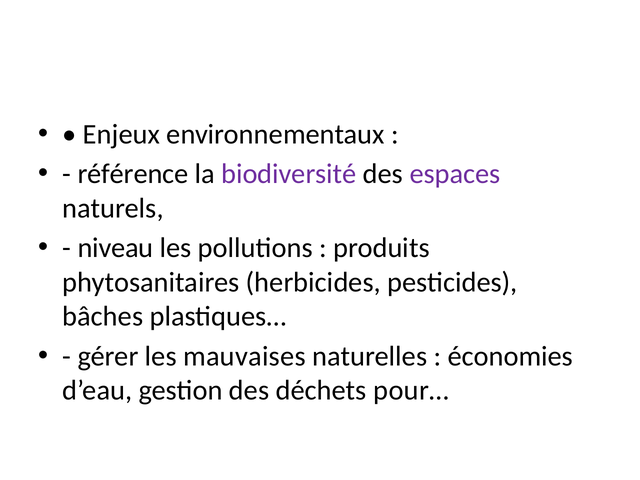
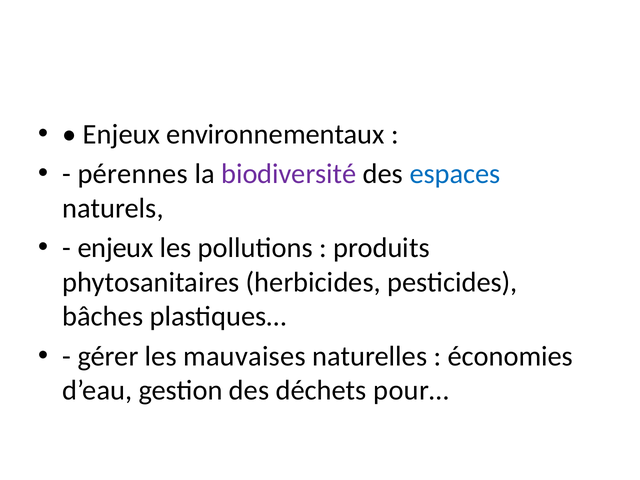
référence: référence -> pérennes
espaces colour: purple -> blue
niveau at (115, 248): niveau -> enjeux
